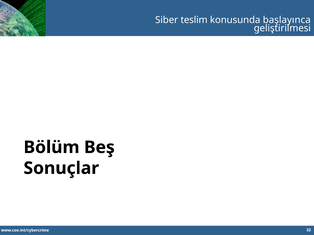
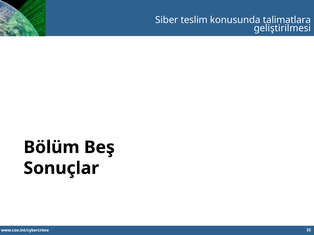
başlayınca: başlayınca -> talimatlara
